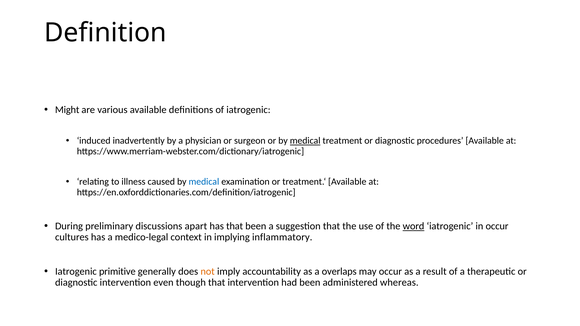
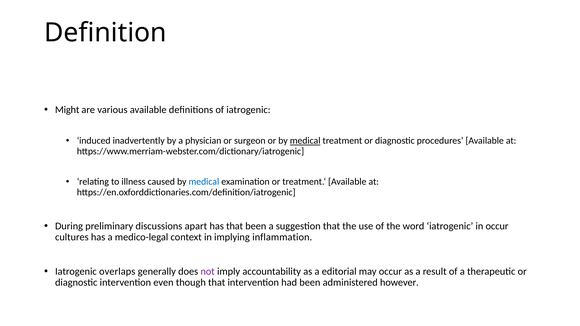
word underline: present -> none
inflammatory: inflammatory -> inflammation
primitive: primitive -> overlaps
not colour: orange -> purple
overlaps: overlaps -> editorial
whereas: whereas -> however
